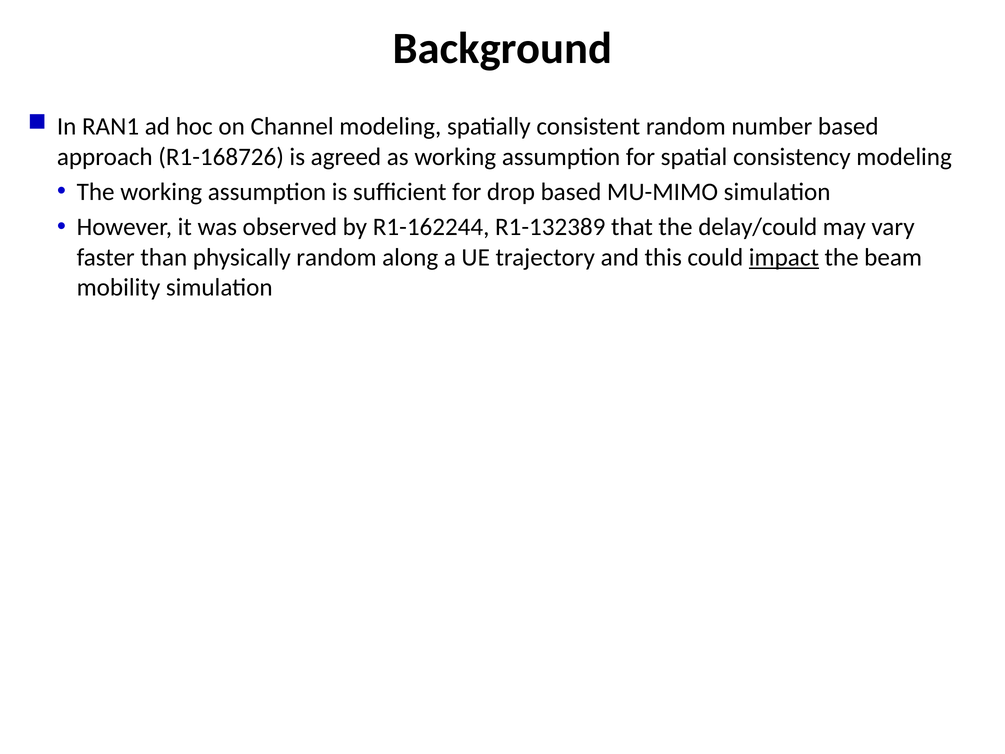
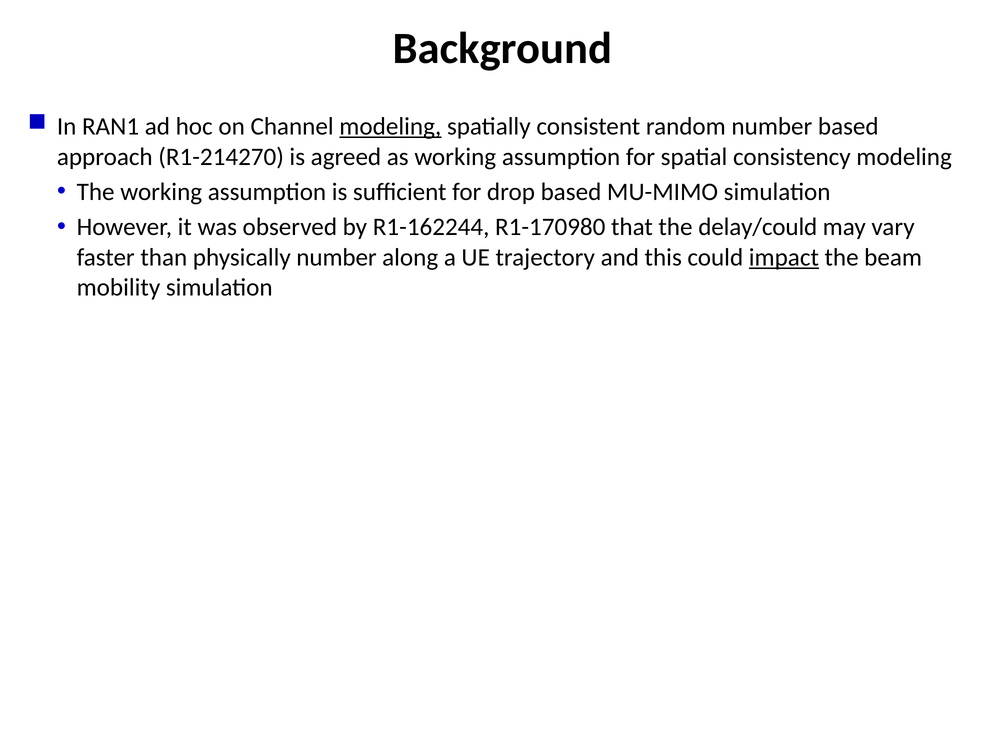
modeling at (390, 127) underline: none -> present
R1-168726: R1-168726 -> R1-214270
R1-132389: R1-132389 -> R1-170980
physically random: random -> number
